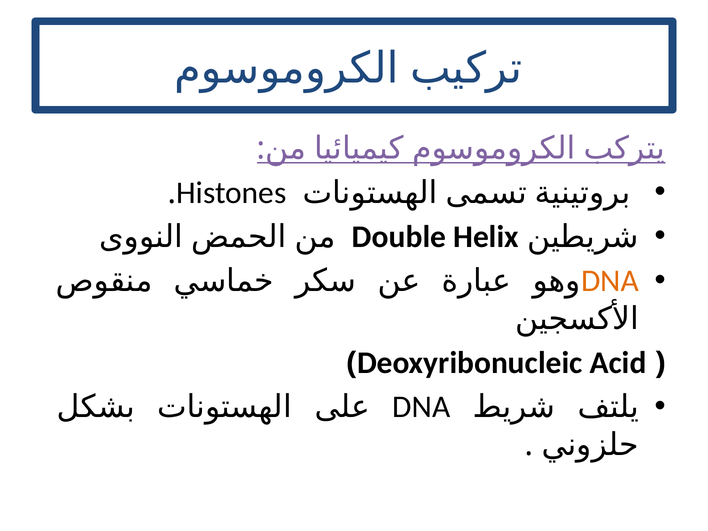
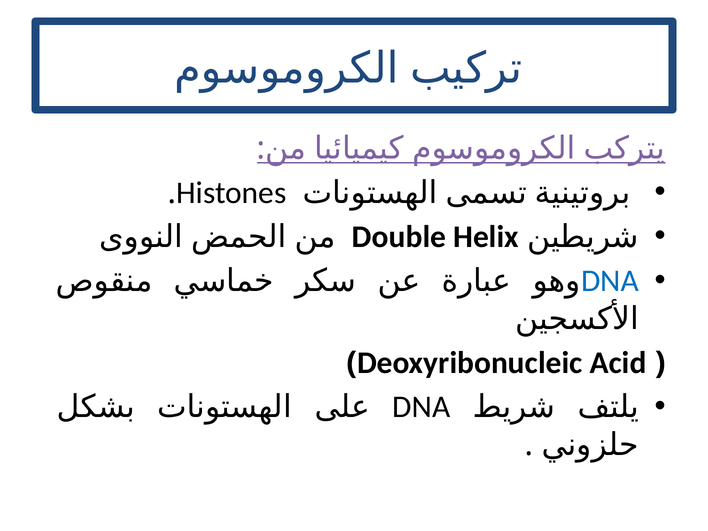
DNA at (610, 281) colour: orange -> blue
